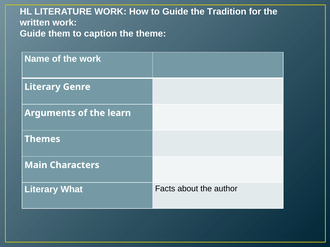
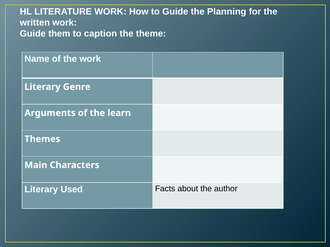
Tradition: Tradition -> Planning
What: What -> Used
